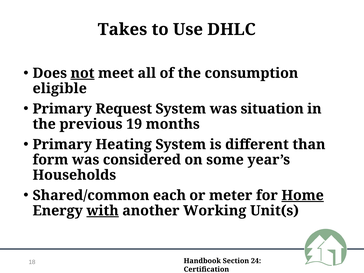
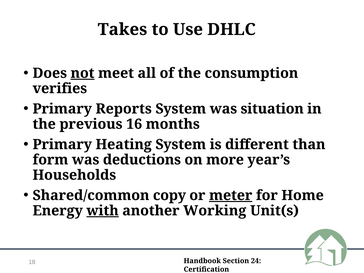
eligible: eligible -> verifies
Request: Request -> Reports
19: 19 -> 16
considered: considered -> deductions
some: some -> more
each: each -> copy
meter underline: none -> present
Home underline: present -> none
